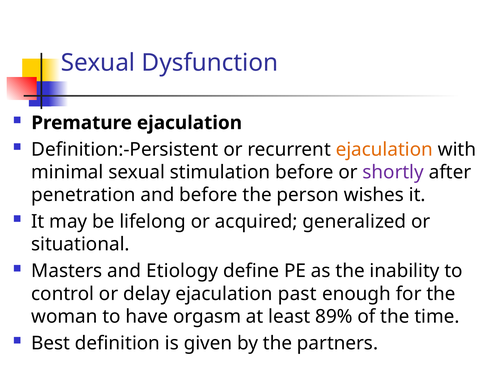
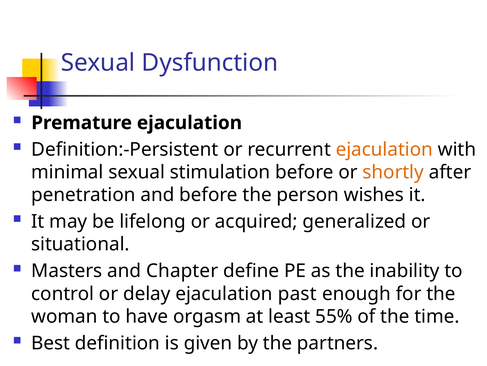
shortly colour: purple -> orange
Etiology: Etiology -> Chapter
89%: 89% -> 55%
